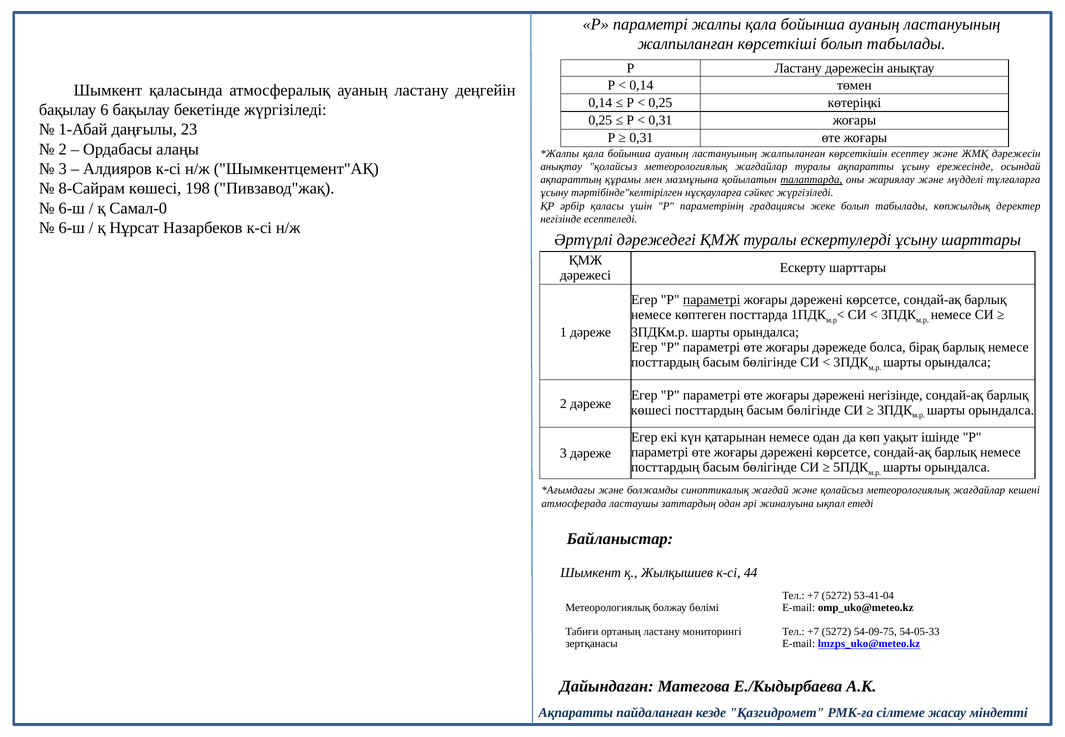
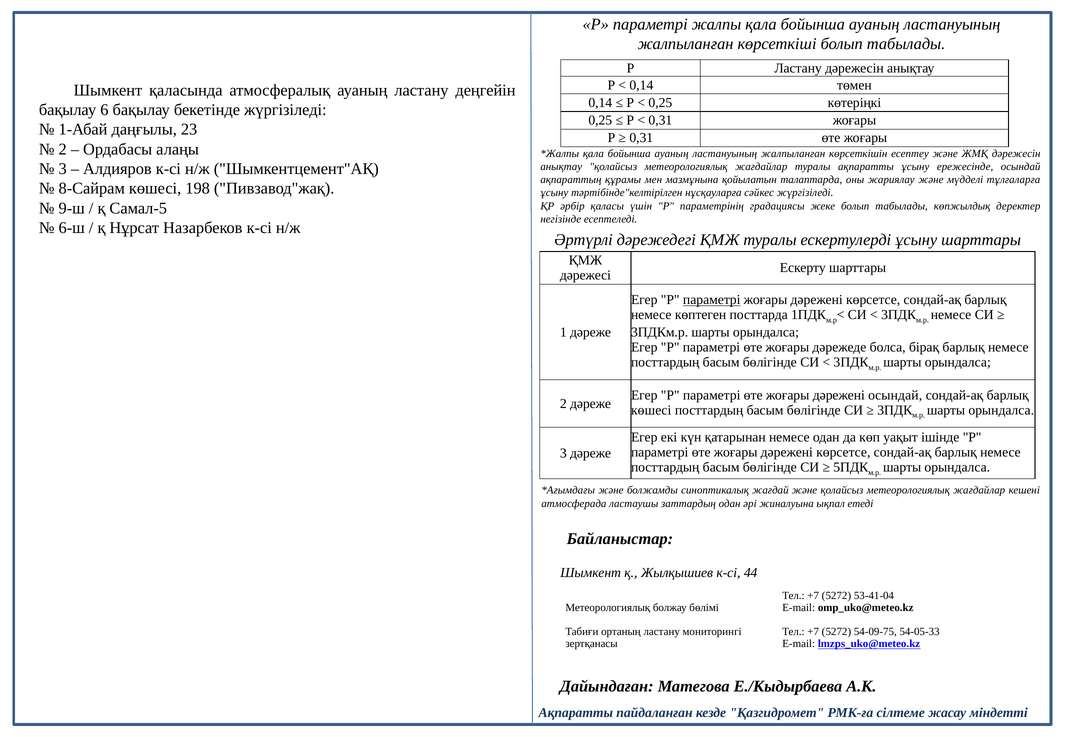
талаптарда underline: present -> none
6-ш at (72, 208): 6-ш -> 9-ш
Самал-0: Самал-0 -> Самал-5
дәрежені негізінде: негізінде -> осындай
